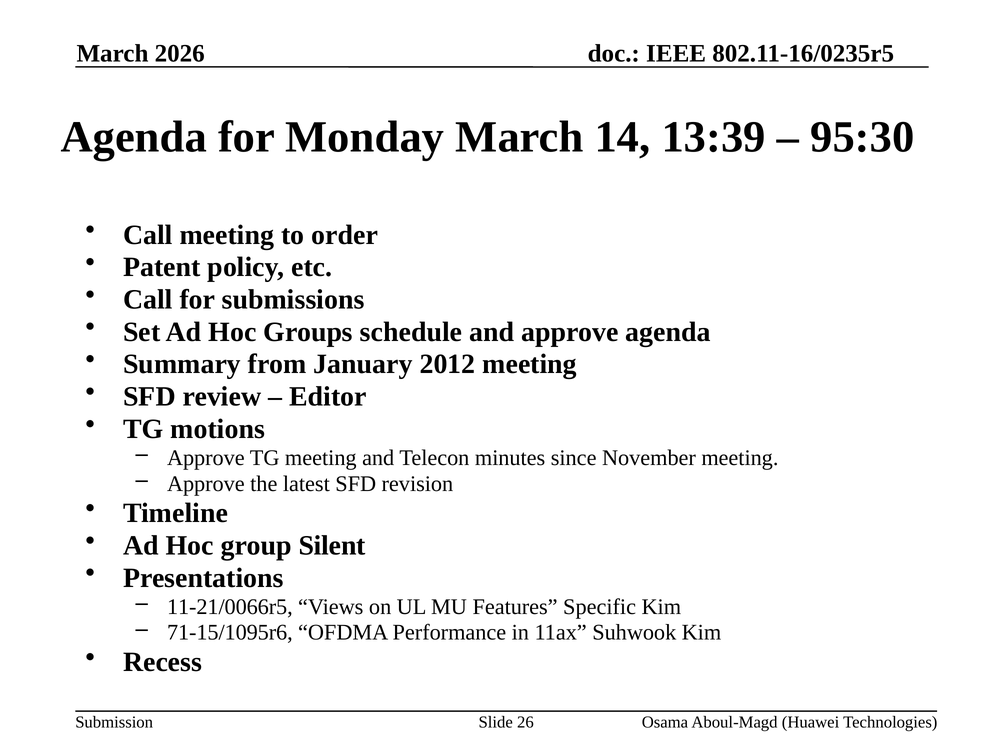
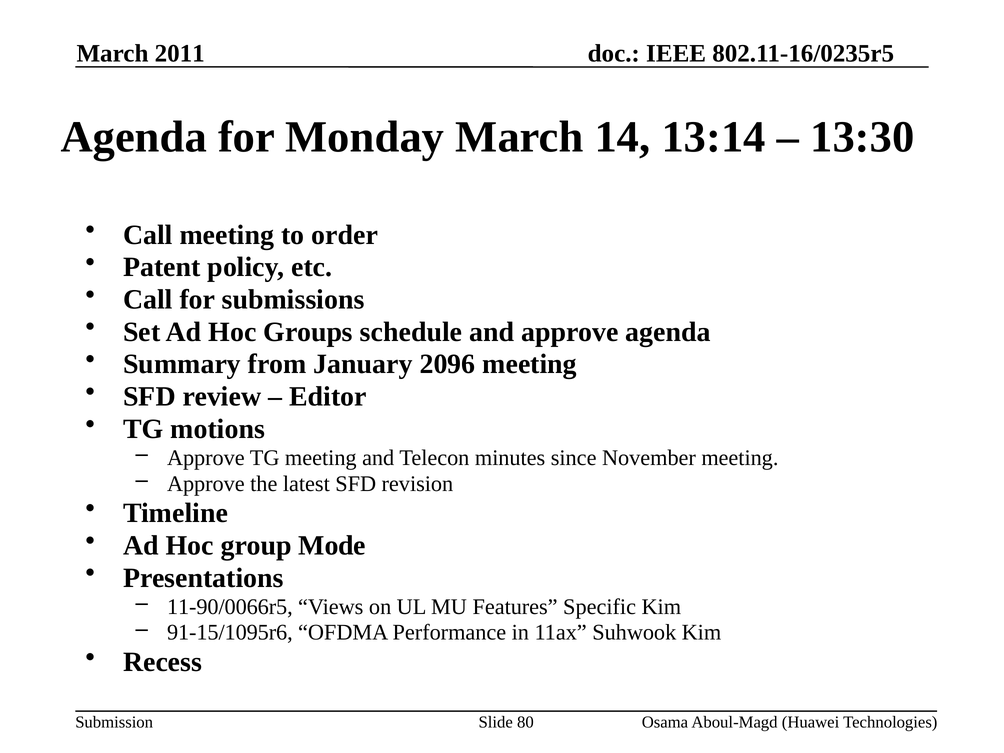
2026: 2026 -> 2011
13:39: 13:39 -> 13:14
95:30: 95:30 -> 13:30
2012: 2012 -> 2096
Silent: Silent -> Mode
11-21/0066r5: 11-21/0066r5 -> 11-90/0066r5
71-15/1095r6: 71-15/1095r6 -> 91-15/1095r6
26: 26 -> 80
